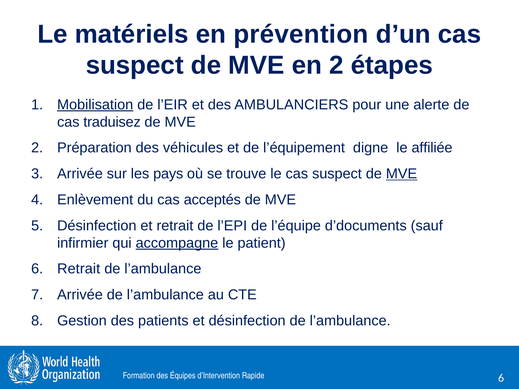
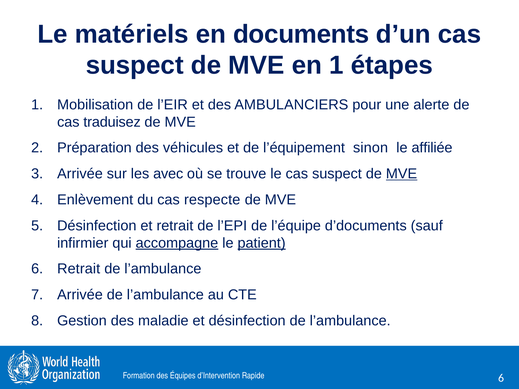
prévention: prévention -> documents
en 2: 2 -> 1
Mobilisation underline: present -> none
digne: digne -> sinon
pays: pays -> avec
acceptés: acceptés -> respecte
patient underline: none -> present
patients: patients -> maladie
